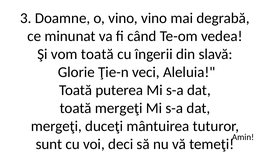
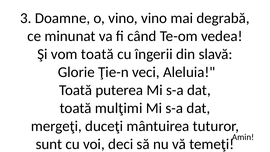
toată mergeţi: mergeţi -> mulţimi
